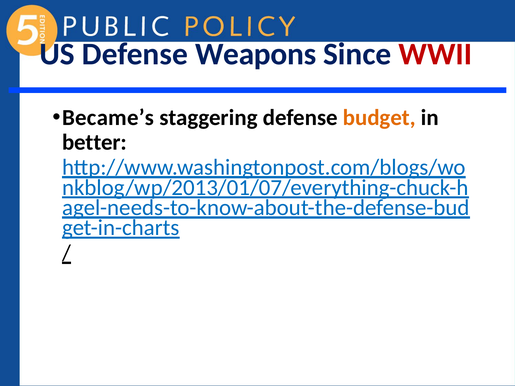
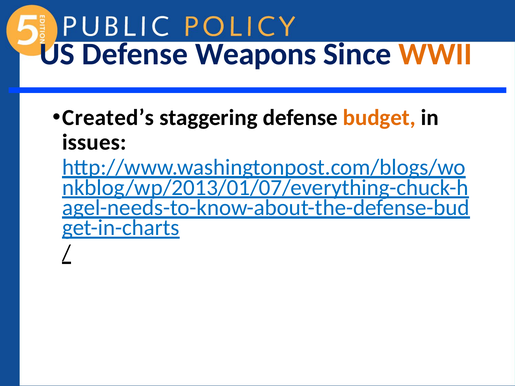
WWII colour: red -> orange
Became’s: Became’s -> Created’s
better: better -> issues
